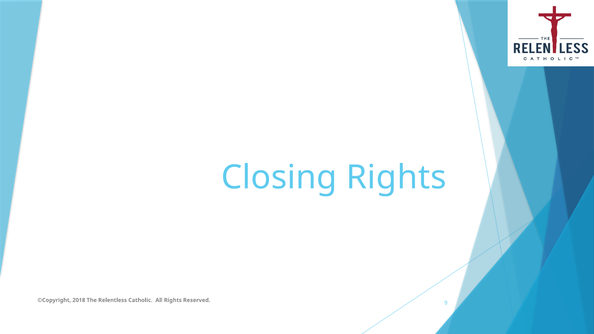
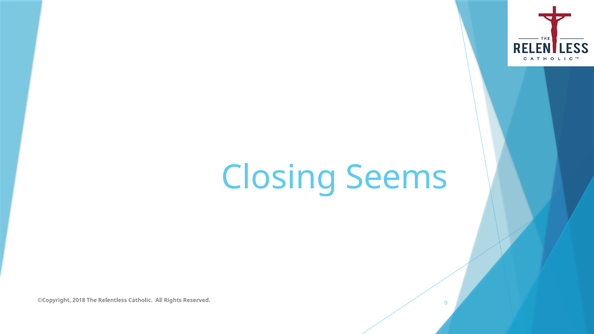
Closing Rights: Rights -> Seems
